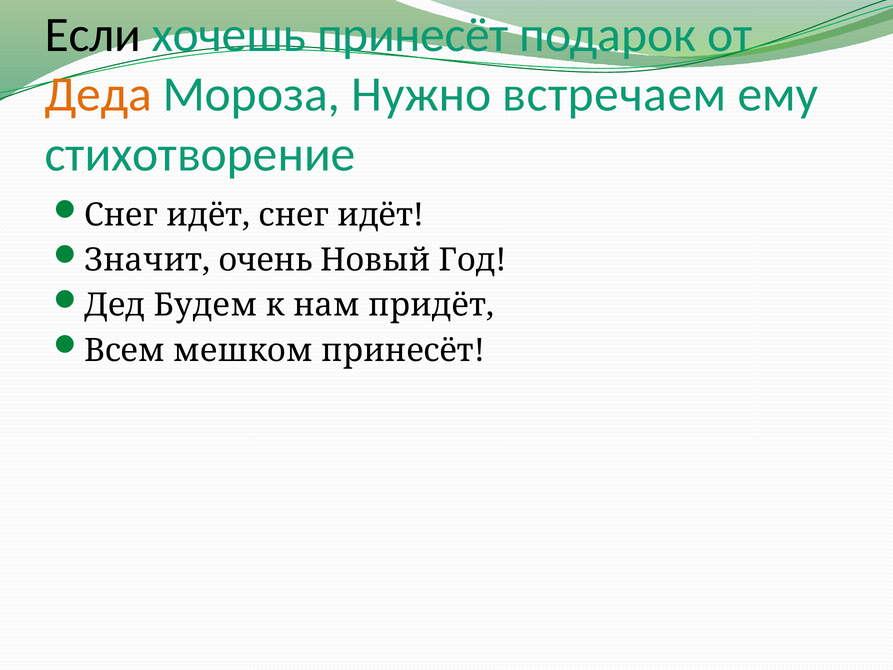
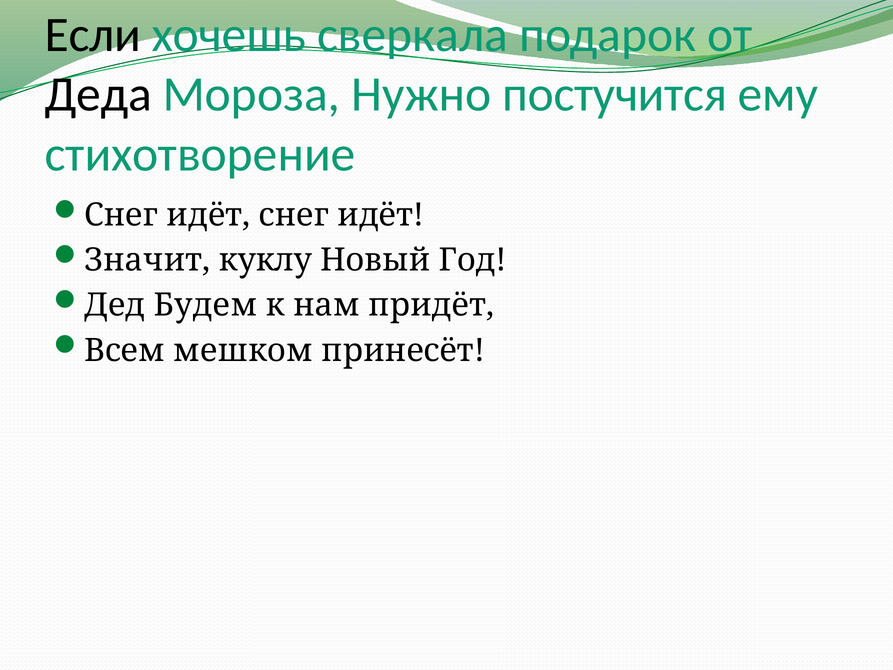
хочешь принесёт: принесёт -> сверкала
Деда colour: orange -> black
встречаем: встречаем -> постучится
очень: очень -> куклу
